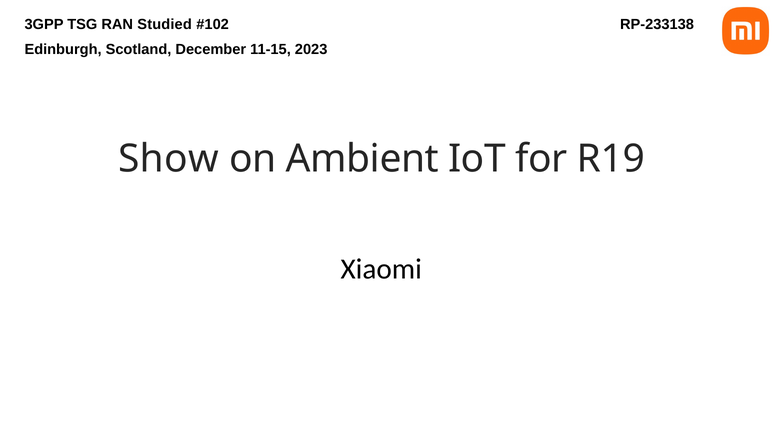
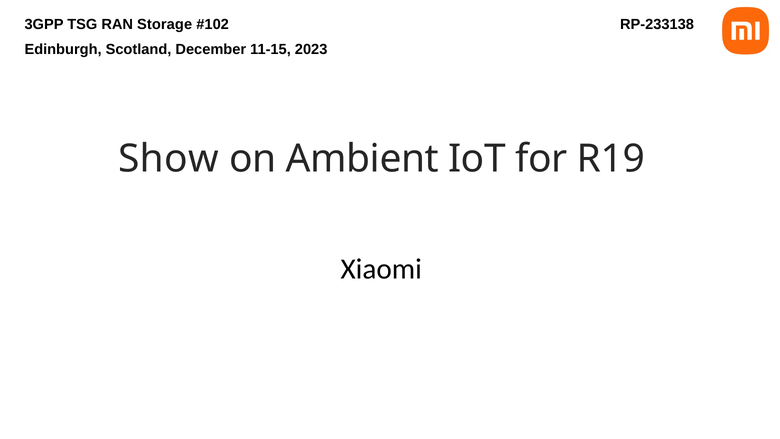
Studied: Studied -> Storage
